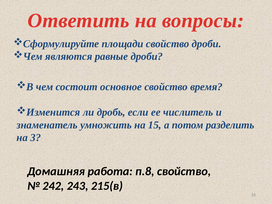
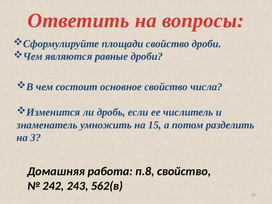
время: время -> числа
215(в: 215(в -> 562(в
